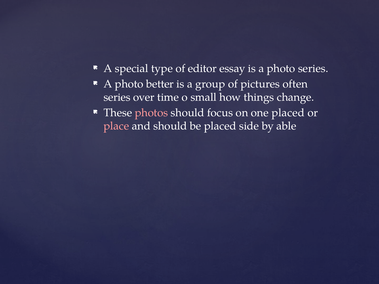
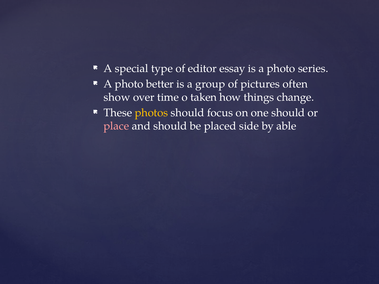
series at (117, 97): series -> show
small: small -> taken
photos colour: pink -> yellow
one placed: placed -> should
